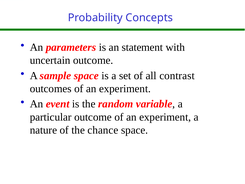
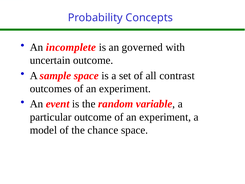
parameters: parameters -> incomplete
statement: statement -> governed
nature: nature -> model
